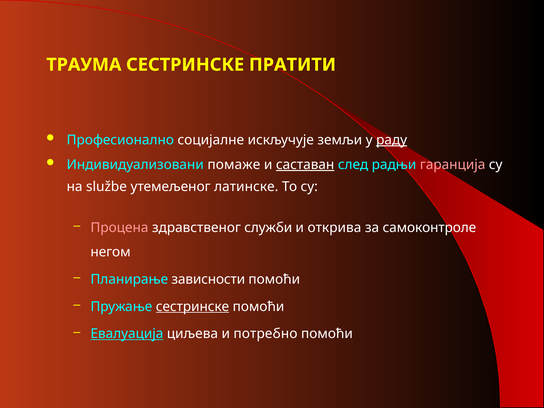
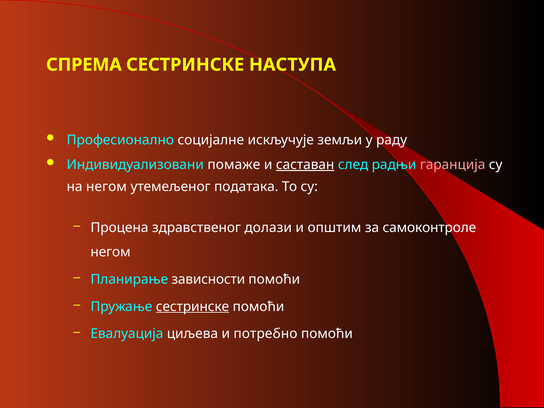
ТРАУМА: ТРАУМА -> СПРЕМА
ПРАТИТИ: ПРАТИТИ -> НАСТУПА
раду underline: present -> none
на službe: službe -> негом
латинске: латинске -> података
Процена colour: pink -> white
служби: служби -> долази
открива: открива -> општим
Евалуација underline: present -> none
